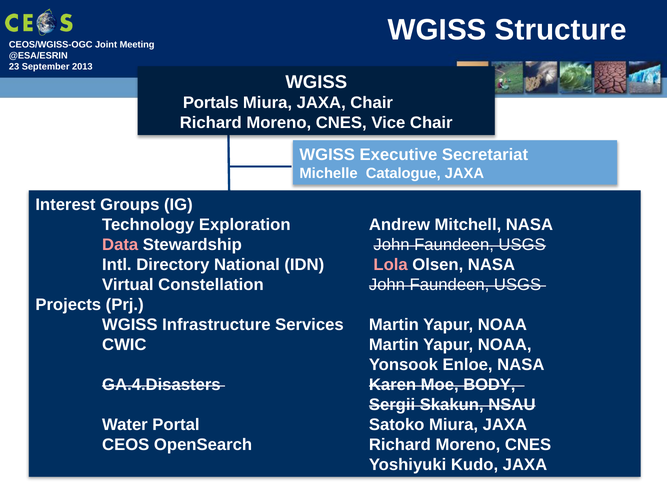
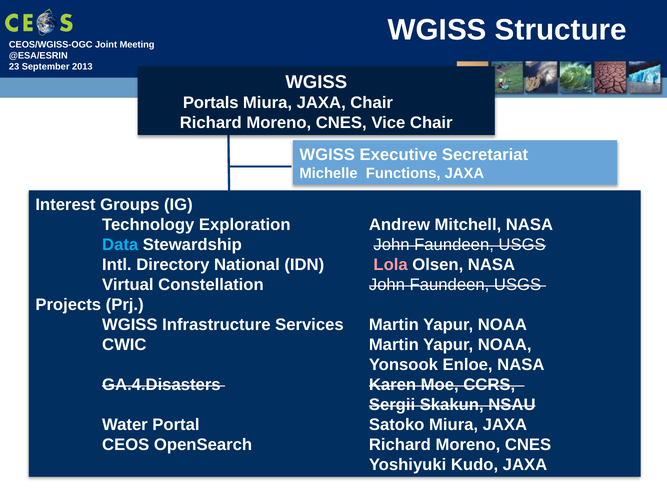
Catalogue: Catalogue -> Functions
Data colour: pink -> light blue
BODY: BODY -> CCRS
